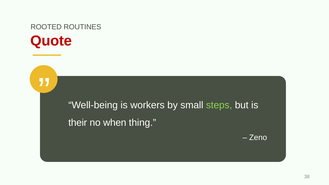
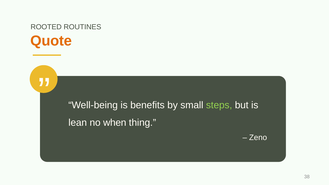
Quote colour: red -> orange
workers: workers -> benefits
their: their -> lean
